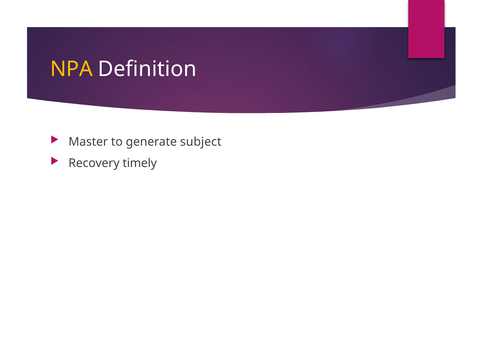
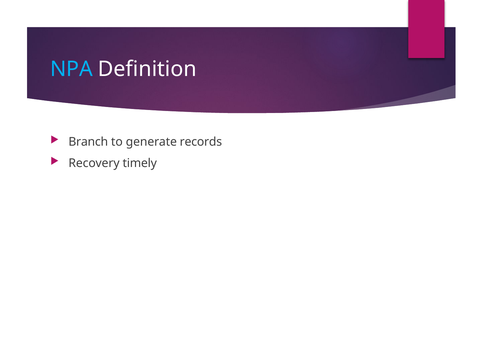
NPA colour: yellow -> light blue
Master: Master -> Branch
subject: subject -> records
